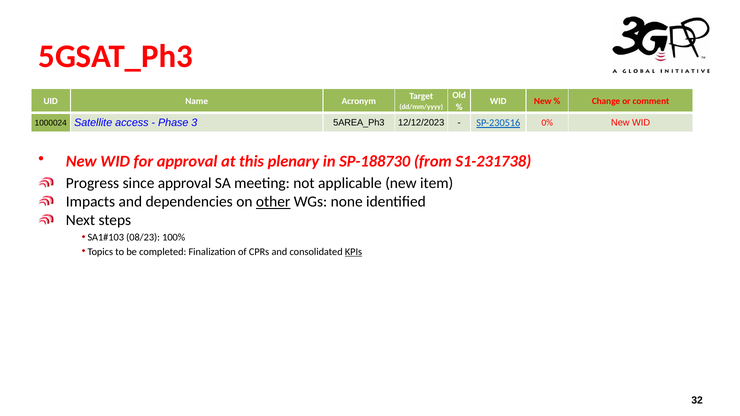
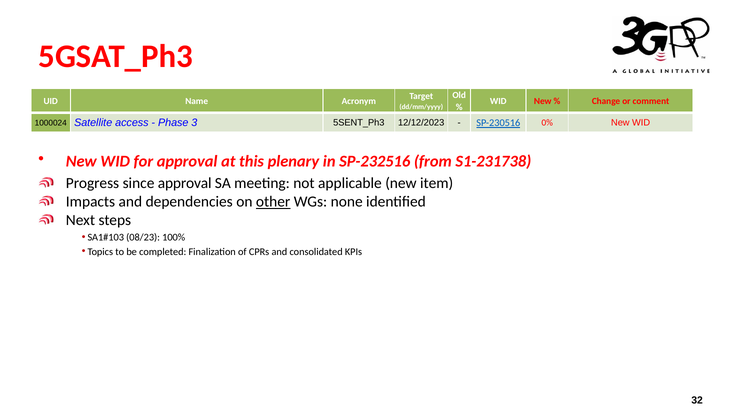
5AREA_Ph3: 5AREA_Ph3 -> 5SENT_Ph3
SP-188730: SP-188730 -> SP-232516
KPIs underline: present -> none
